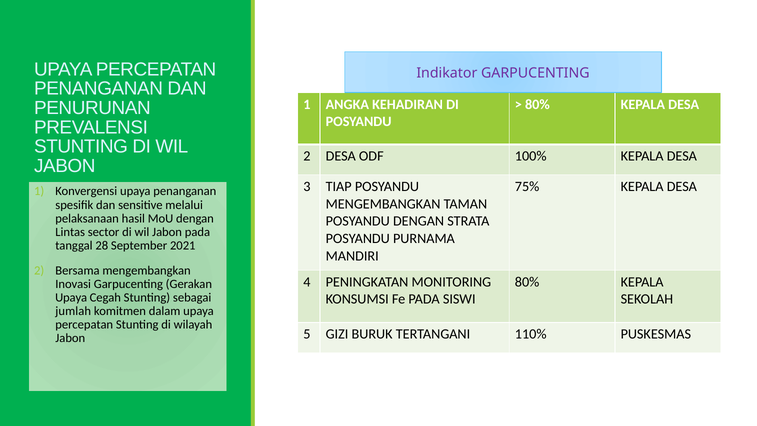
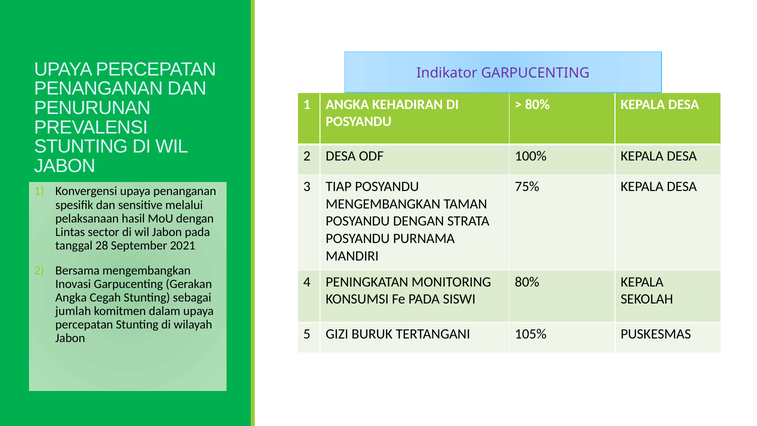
Upaya at (71, 297): Upaya -> Angka
110%: 110% -> 105%
